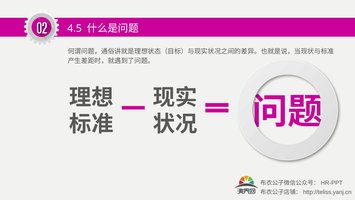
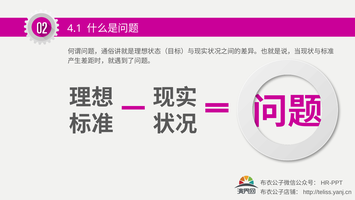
4.5: 4.5 -> 4.1
